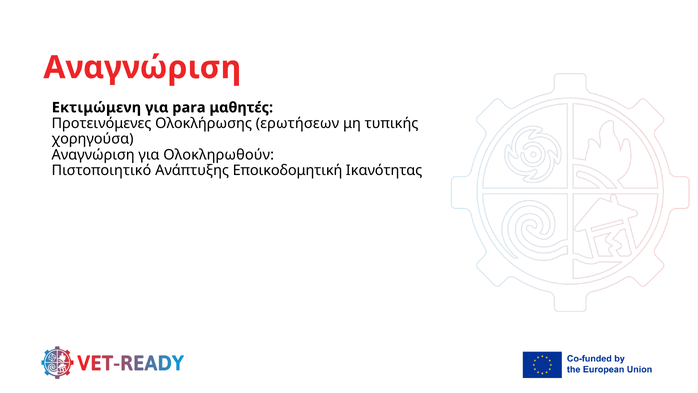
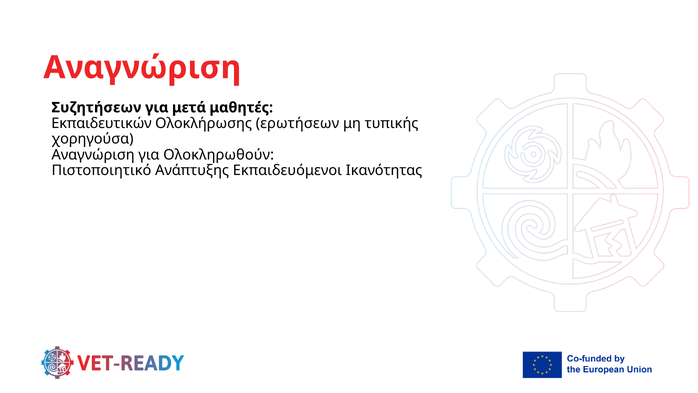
Εκτιμώμενη: Εκτιμώμενη -> Συζητήσεων
para: para -> μετά
Προτεινόμενες: Προτεινόμενες -> Εκπαιδευτικών
Εποικοδομητική: Εποικοδομητική -> Εκπαιδευόμενοι
